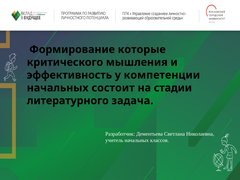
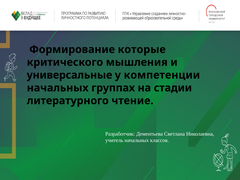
эффективность: эффективность -> универсальные
состоит: состоит -> группах
задача: задача -> чтение
